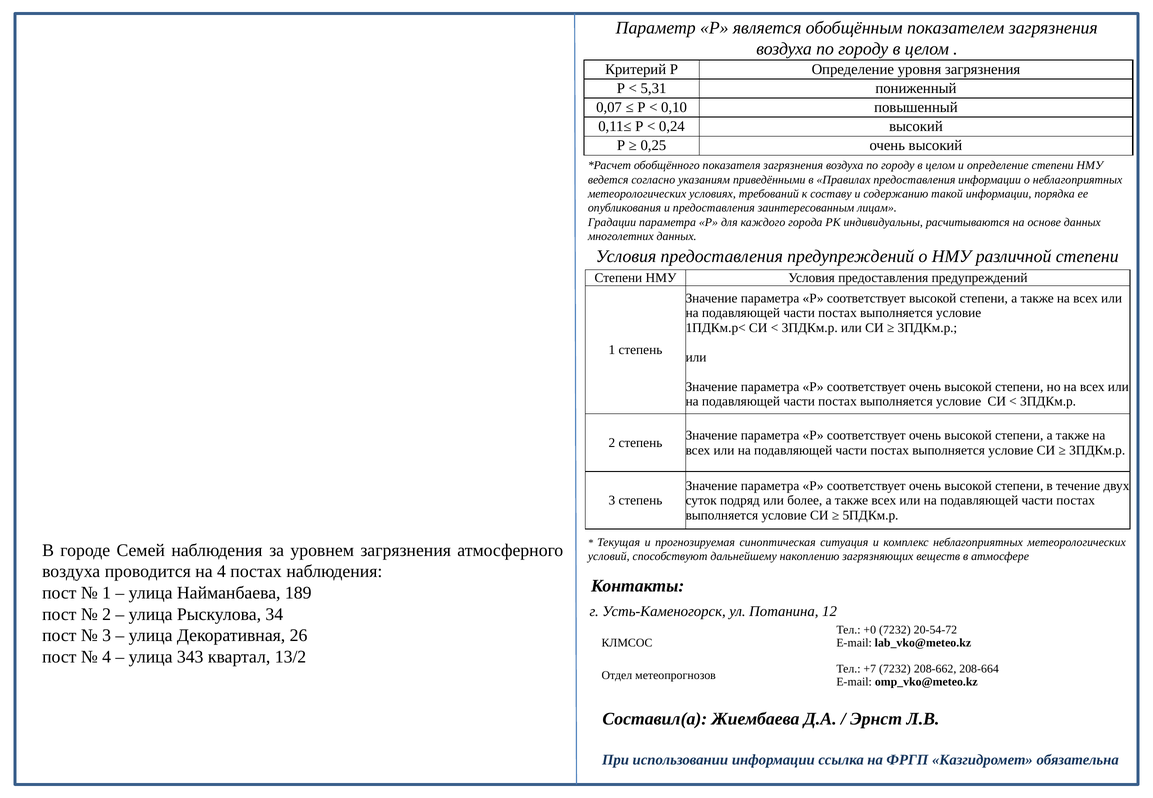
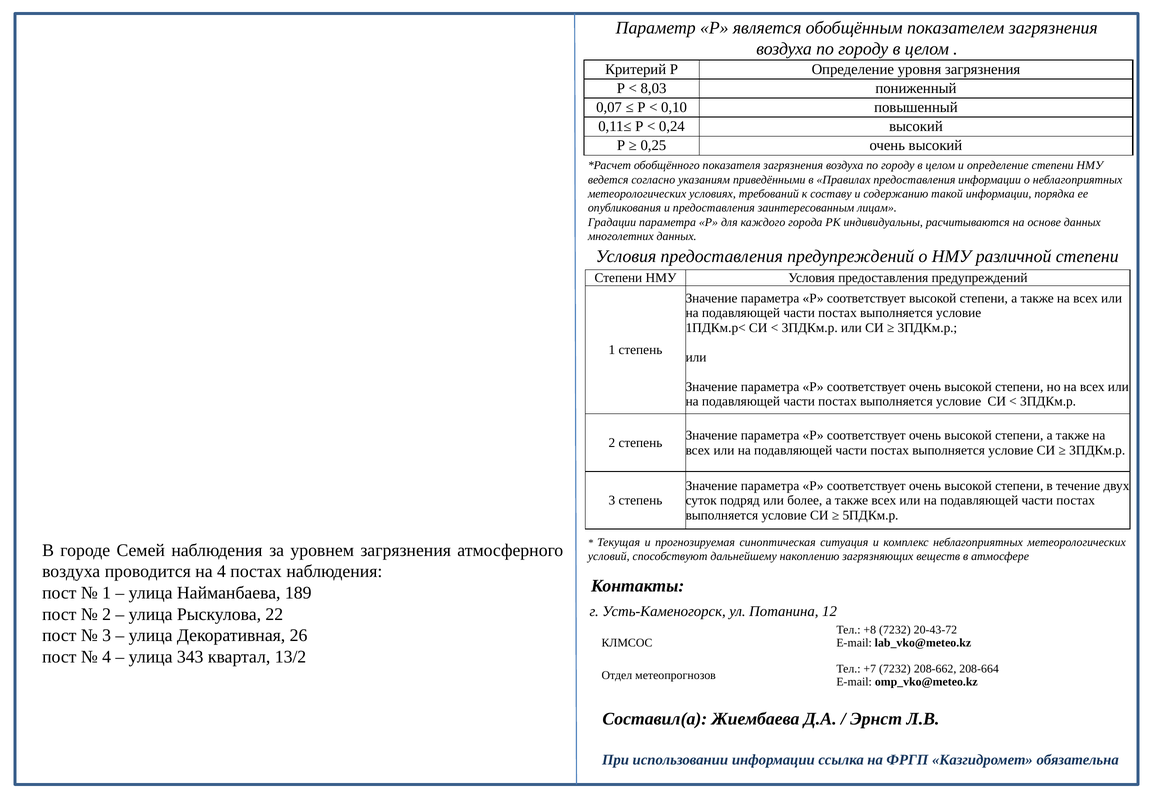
5,31: 5,31 -> 8,03
34: 34 -> 22
+0: +0 -> +8
20-54-72: 20-54-72 -> 20-43-72
